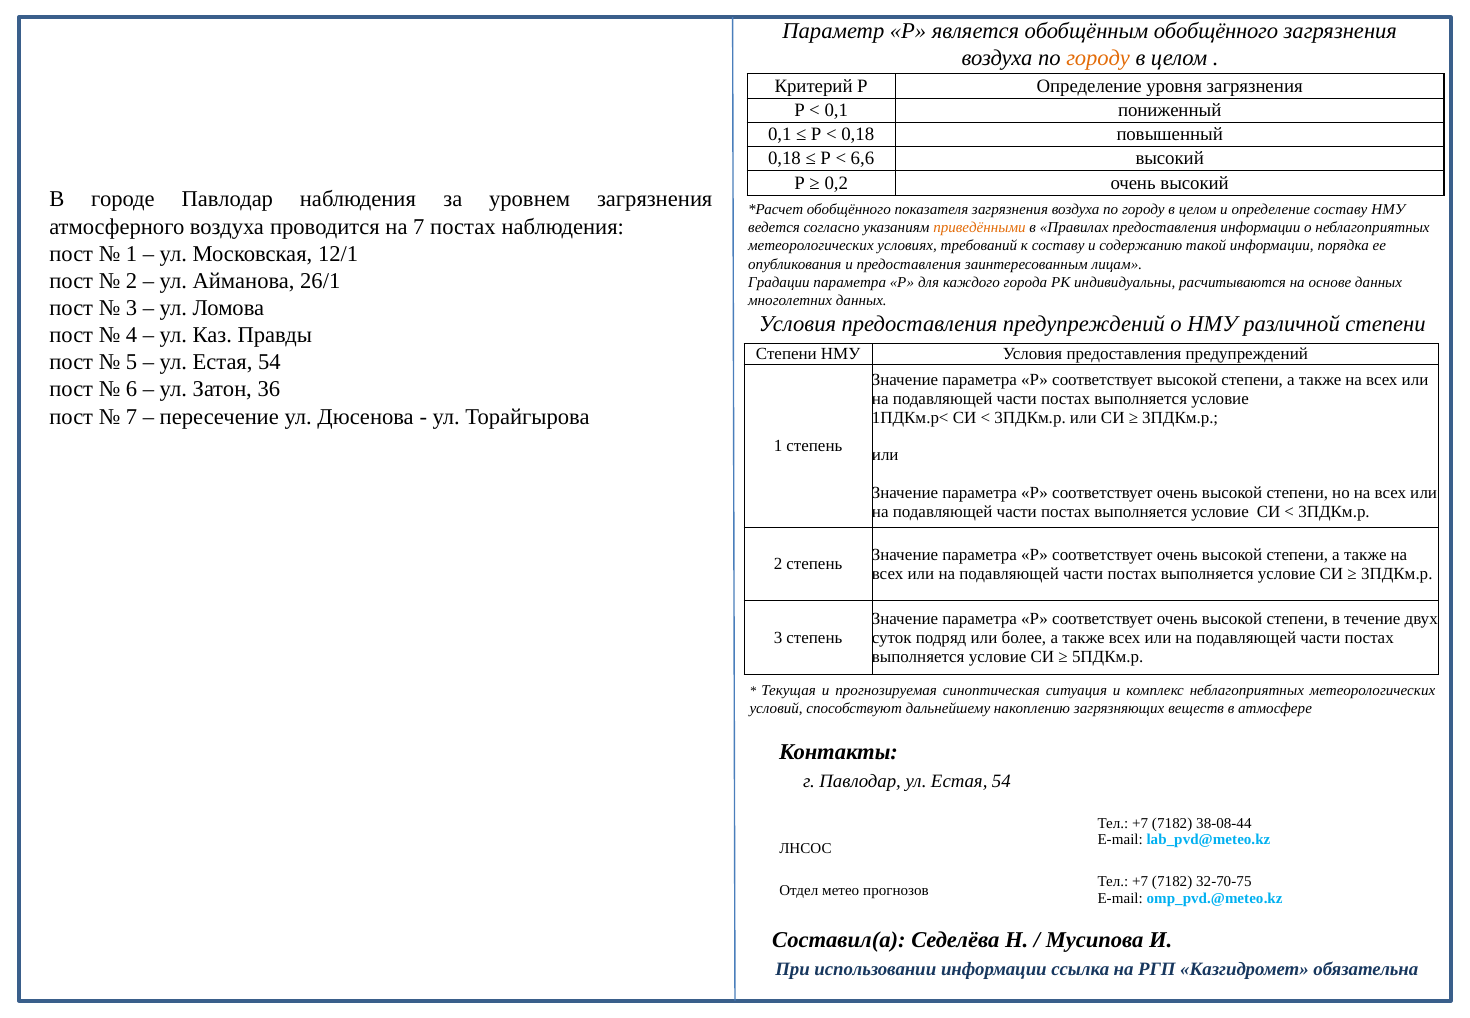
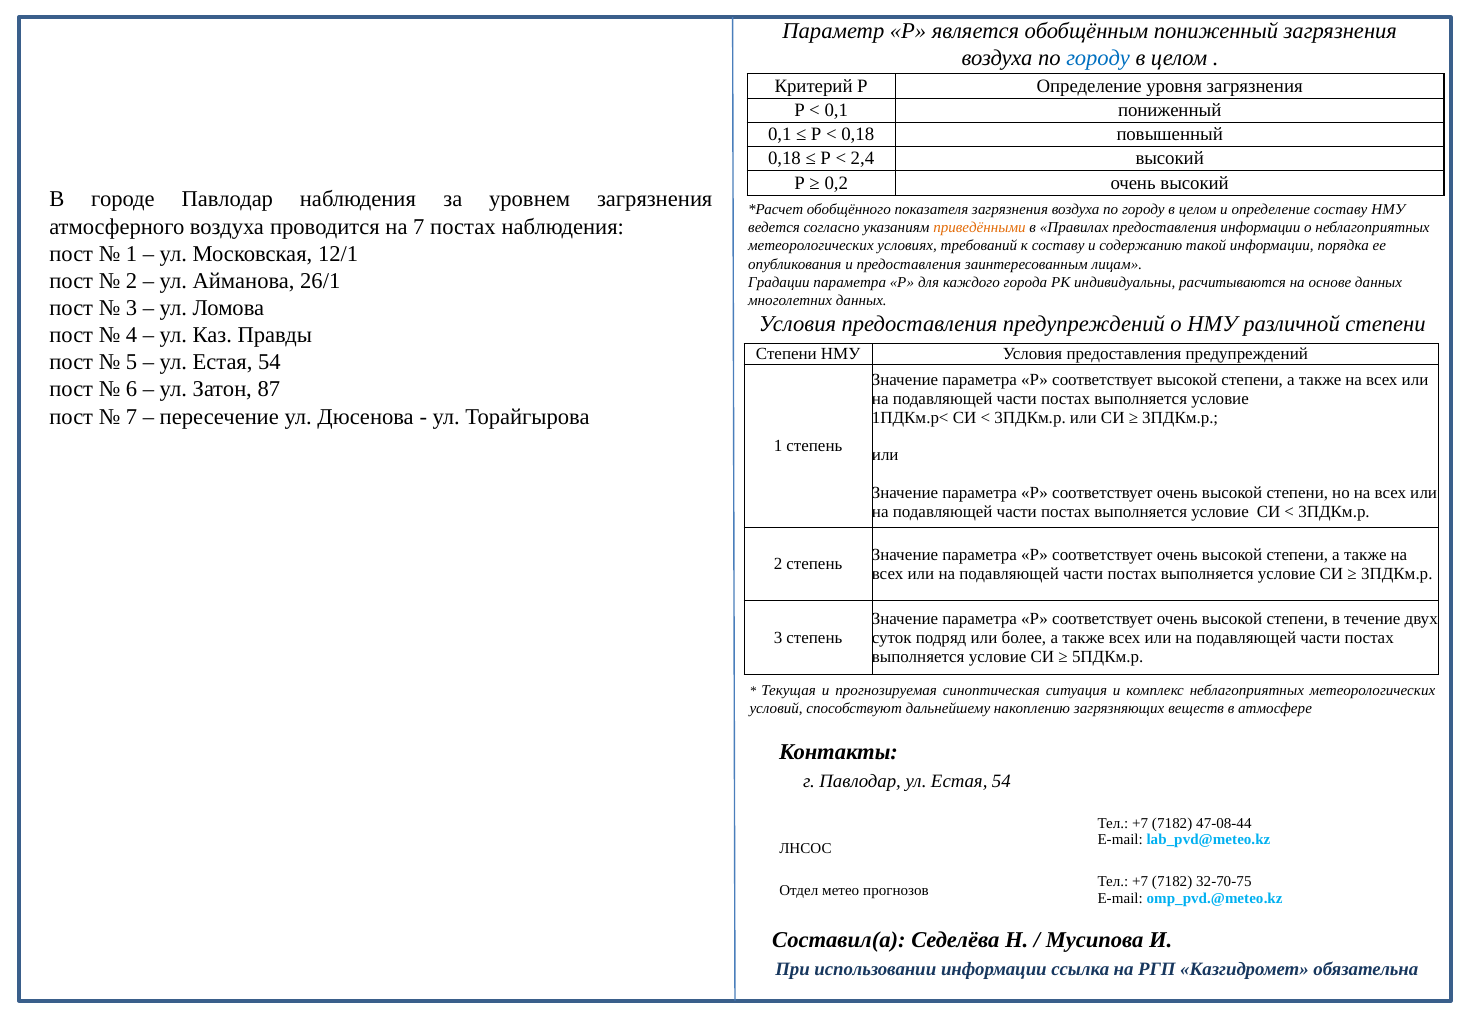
обобщённым обобщённого: обобщённого -> пониженный
городу at (1098, 58) colour: orange -> blue
6,6: 6,6 -> 2,4
36: 36 -> 87
38-08-44: 38-08-44 -> 47-08-44
